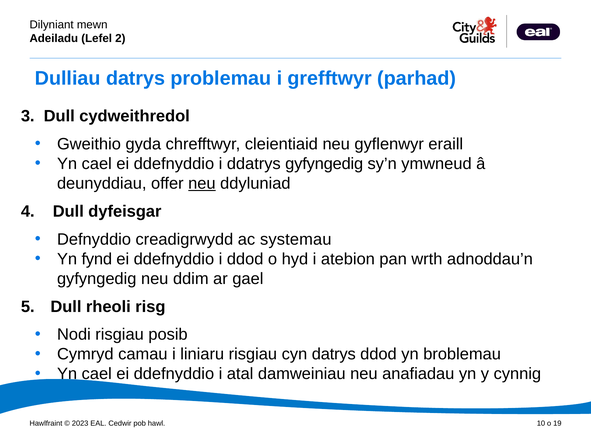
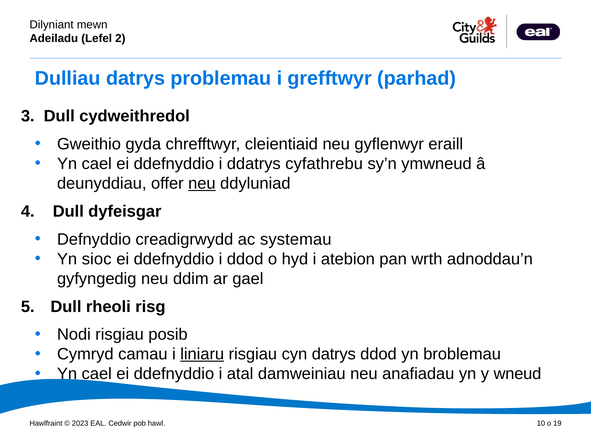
ddatrys gyfyngedig: gyfyngedig -> cyfathrebu
fynd: fynd -> sioc
liniaru underline: none -> present
cynnig: cynnig -> wneud
